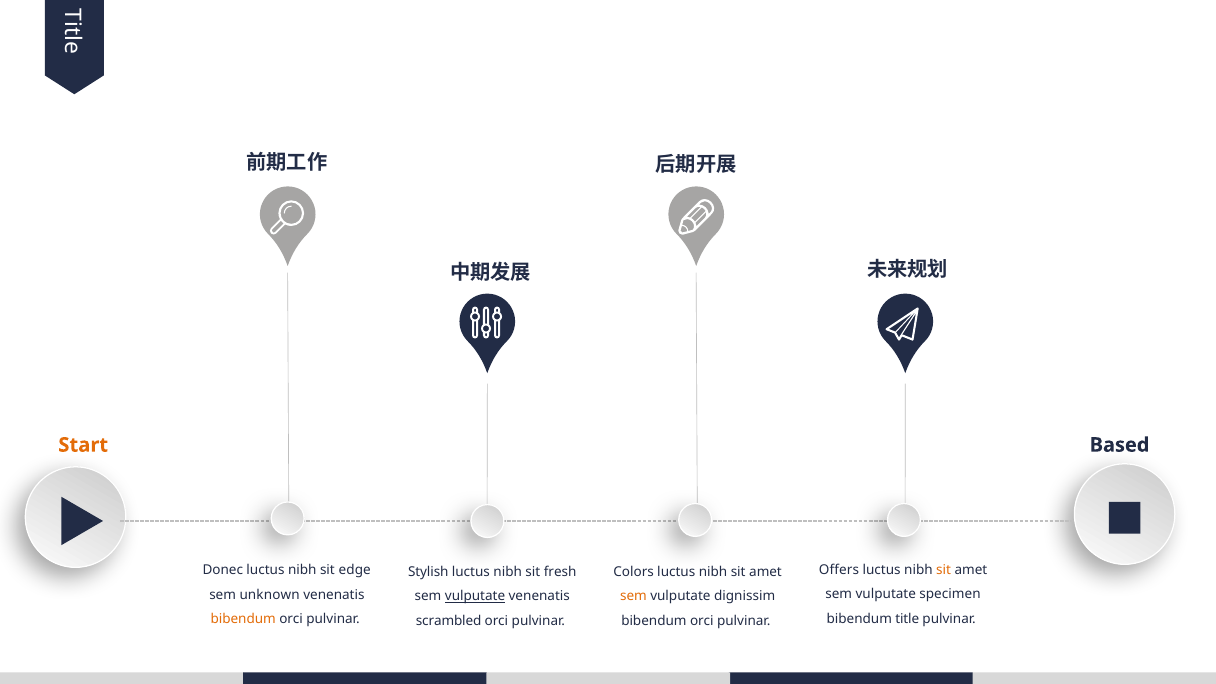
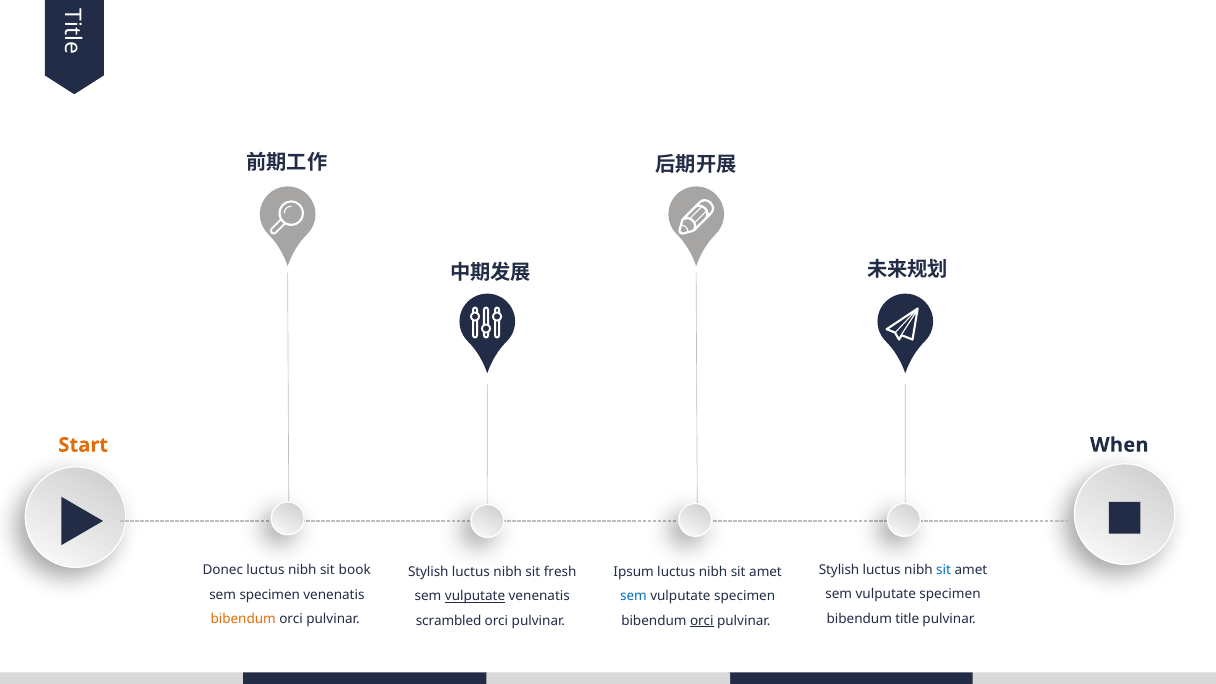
Based: Based -> When
Offers at (839, 570): Offers -> Stylish
sit at (944, 570) colour: orange -> blue
edge: edge -> book
Colors: Colors -> Ipsum
sem unknown: unknown -> specimen
sem at (633, 596) colour: orange -> blue
dignissim at (745, 596): dignissim -> specimen
orci at (702, 621) underline: none -> present
